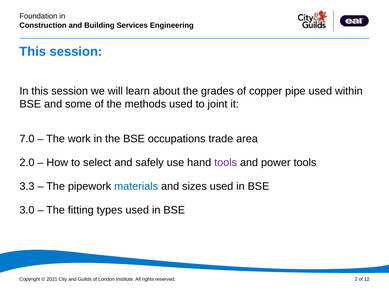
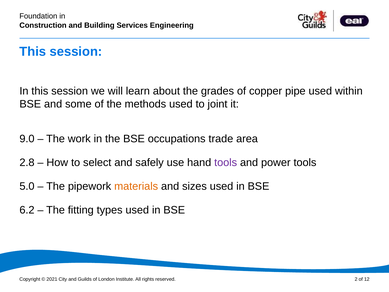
7.0: 7.0 -> 9.0
2.0: 2.0 -> 2.8
3.3: 3.3 -> 5.0
materials colour: blue -> orange
3.0: 3.0 -> 6.2
